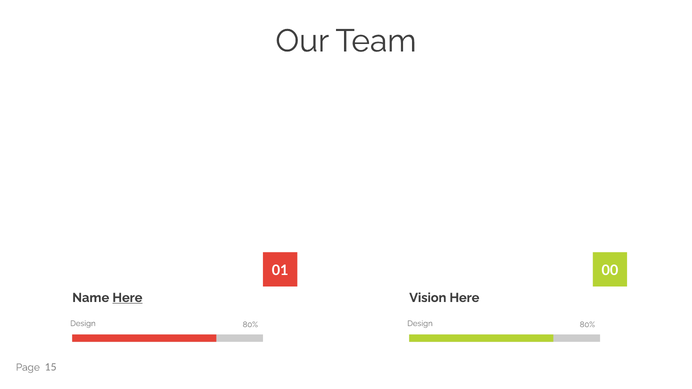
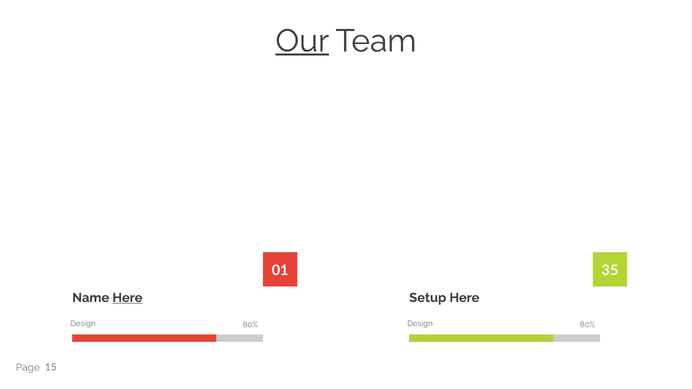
Our underline: none -> present
00: 00 -> 35
Vision: Vision -> Setup
